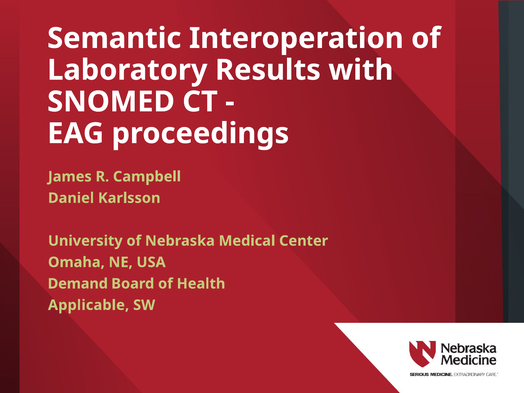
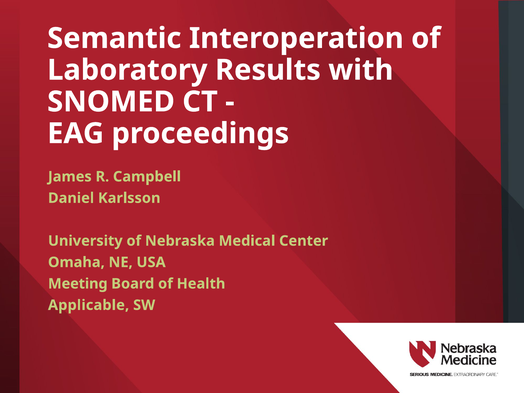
Demand: Demand -> Meeting
